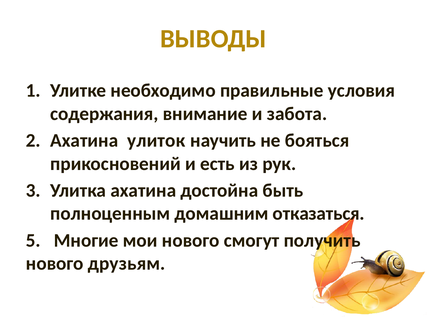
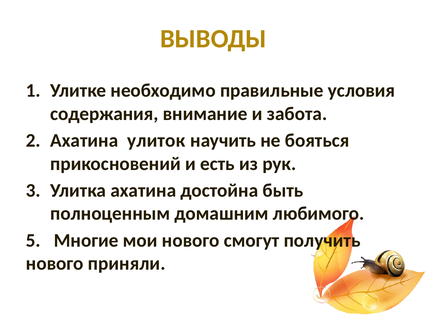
отказаться: отказаться -> любимого
друзьям: друзьям -> приняли
